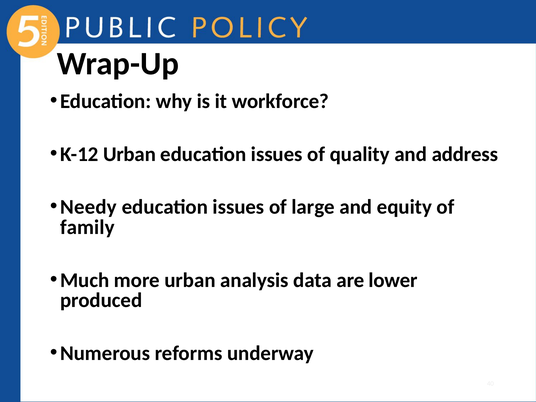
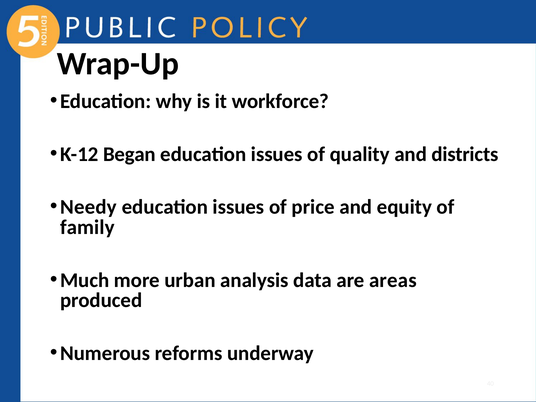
K-12 Urban: Urban -> Began
address: address -> districts
large: large -> price
lower: lower -> areas
